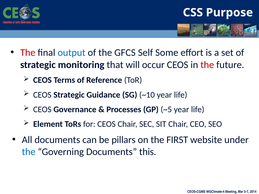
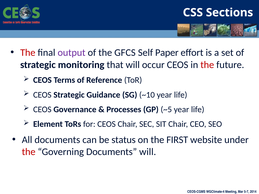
Purpose: Purpose -> Sections
output colour: blue -> purple
Some: Some -> Paper
pillars: pillars -> status
the at (29, 152) colour: blue -> red
Documents this: this -> will
